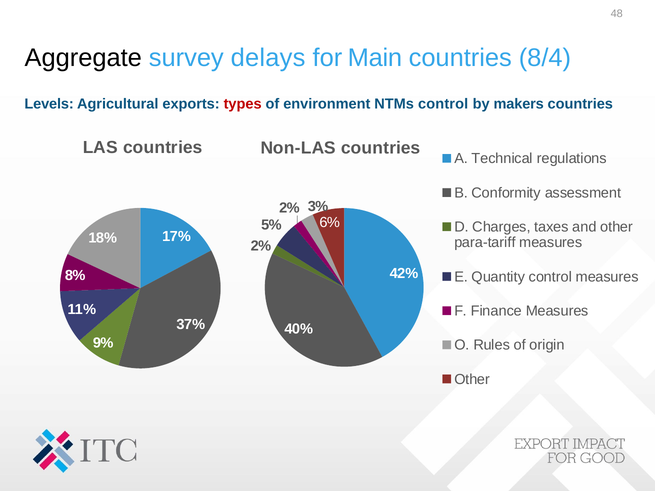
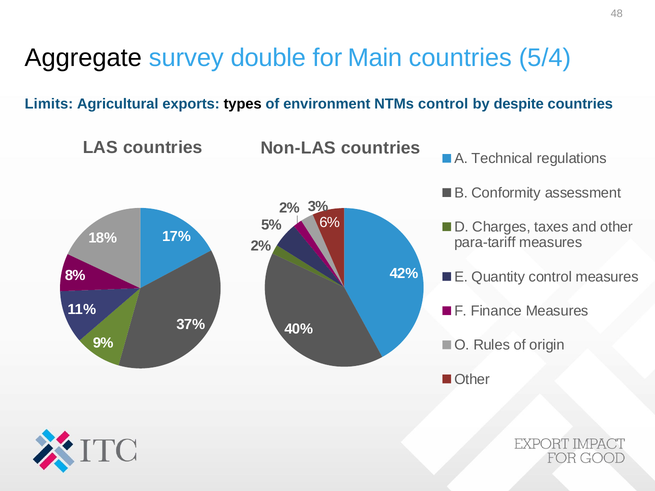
delays: delays -> double
8/4: 8/4 -> 5/4
Levels: Levels -> Limits
types colour: red -> black
makers: makers -> despite
